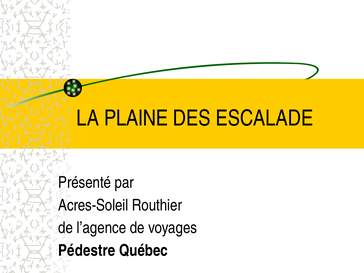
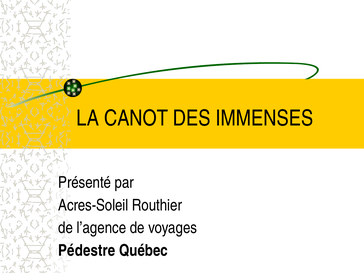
PLAINE: PLAINE -> CANOT
ESCALADE: ESCALADE -> IMMENSES
